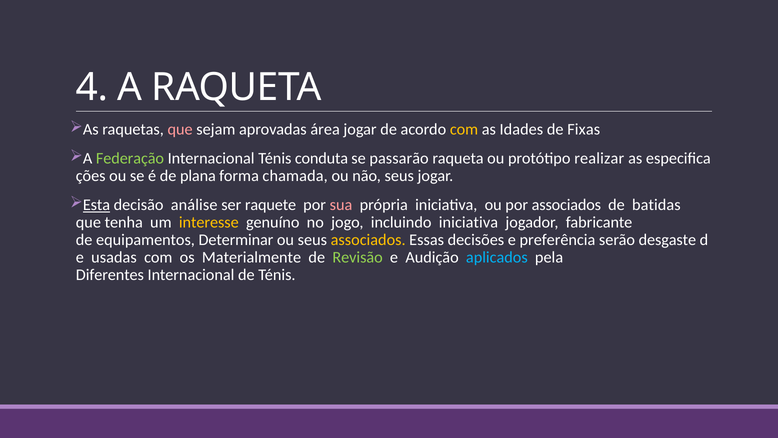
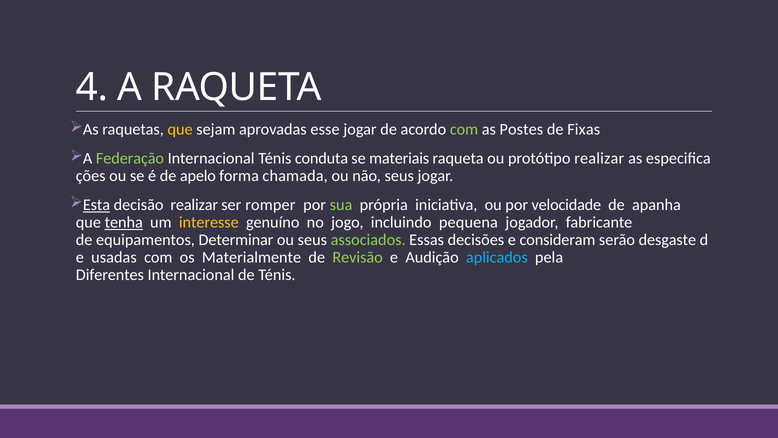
que at (180, 129) colour: pink -> yellow
área: área -> esse
com at (464, 129) colour: yellow -> light green
Idades: Idades -> Postes
passarão: passarão -> materiais
plana: plana -> apelo
decisão análise: análise -> realizar
raquete: raquete -> romper
sua colour: pink -> light green
por associados: associados -> velocidade
batidas: batidas -> apanha
tenha underline: none -> present
incluindo iniciativa: iniciativa -> pequena
associados at (368, 240) colour: yellow -> light green
preferência: preferência -> consideram
